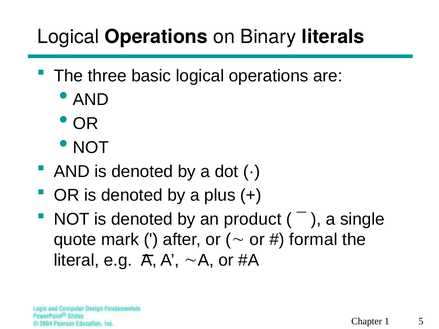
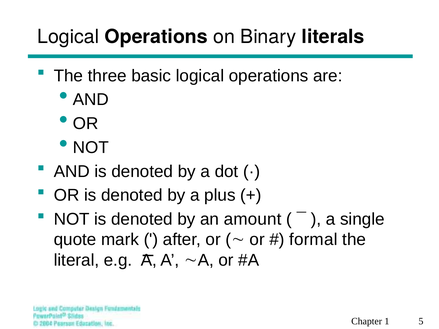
product: product -> amount
